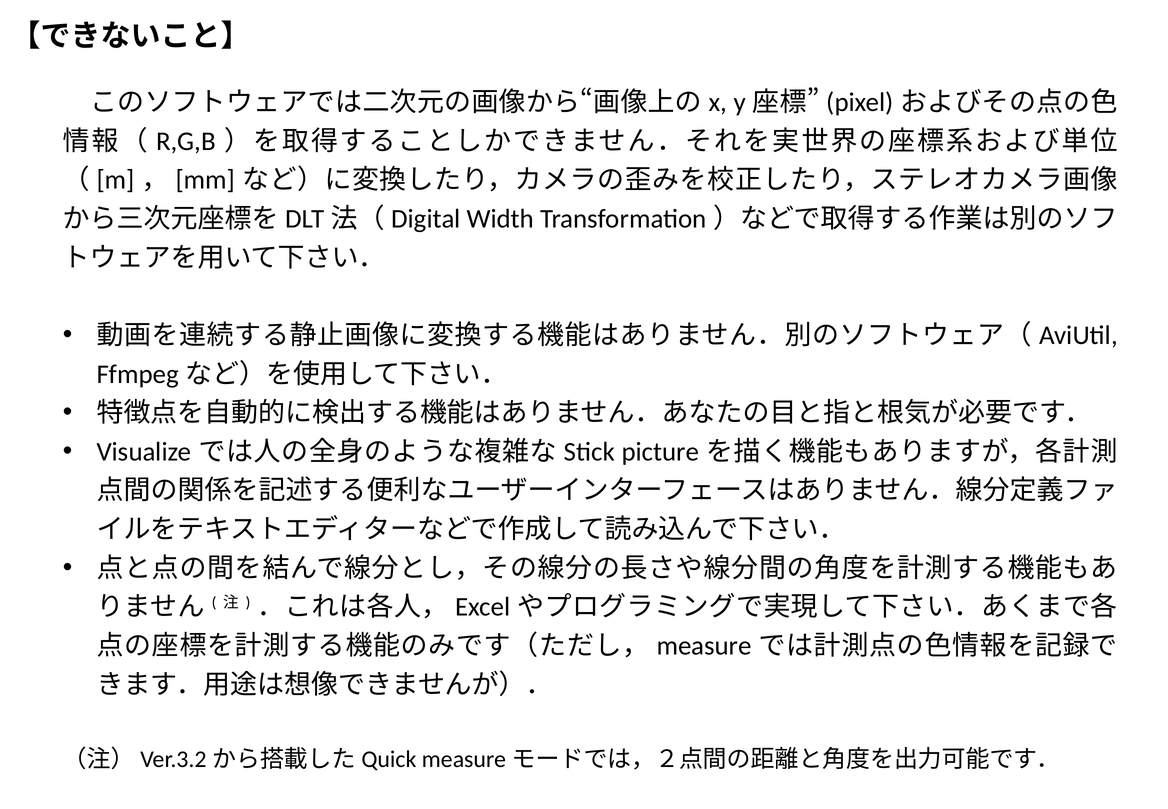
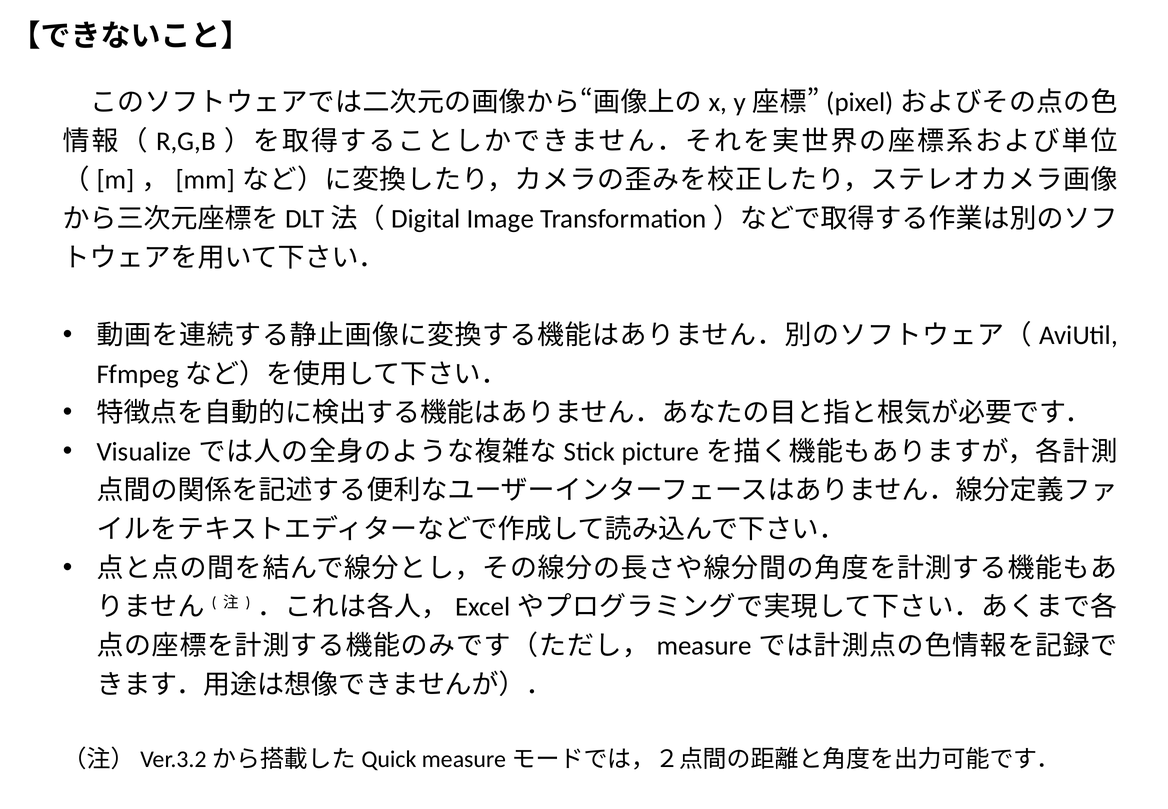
Width: Width -> Image
